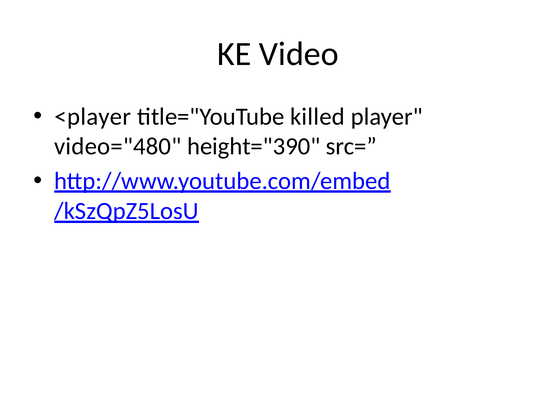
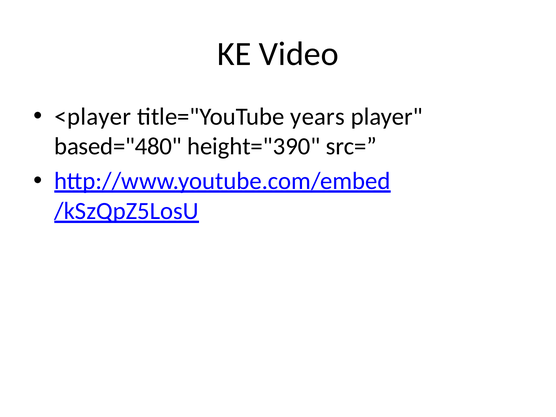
killed: killed -> years
video="480: video="480 -> based="480
